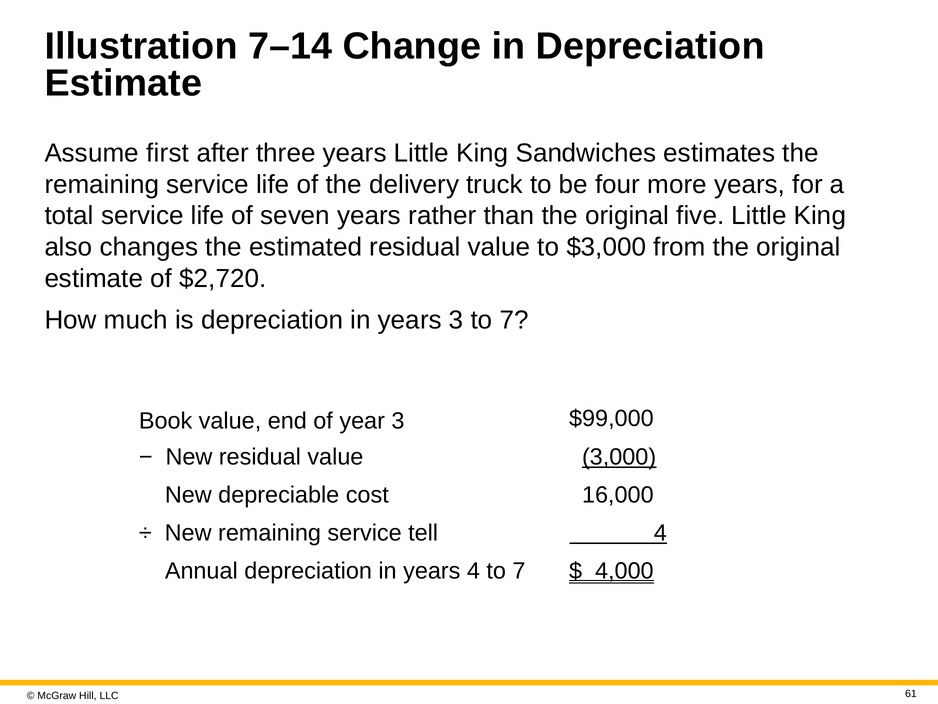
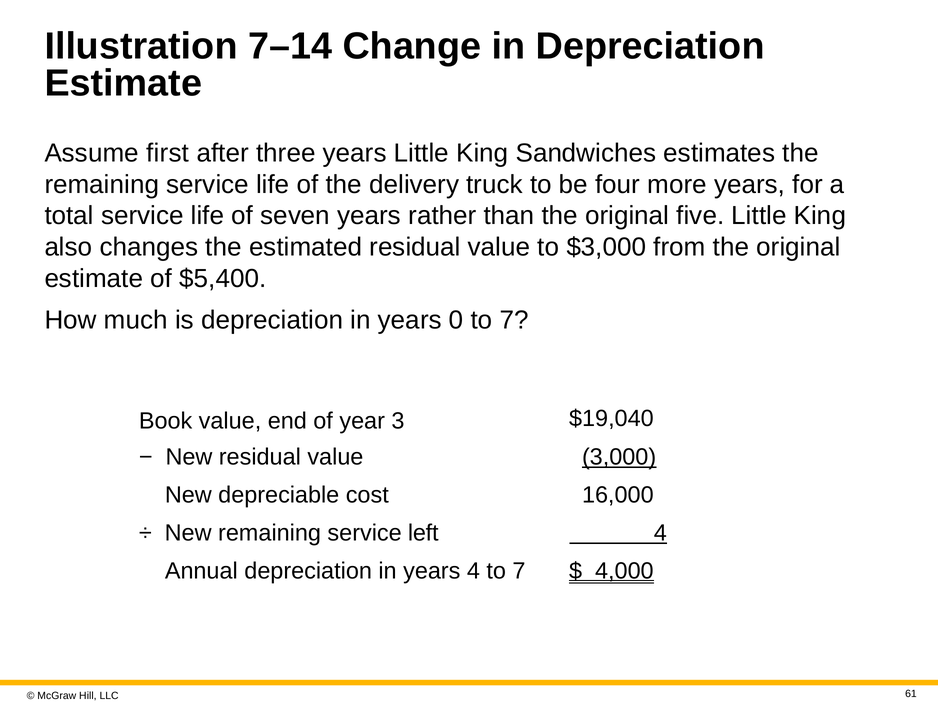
$2,720: $2,720 -> $5,400
years 3: 3 -> 0
$99,000: $99,000 -> $19,040
tell: tell -> left
